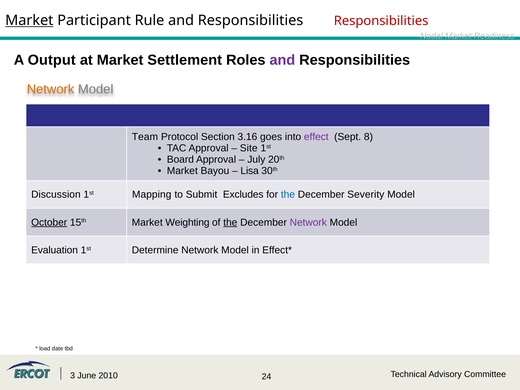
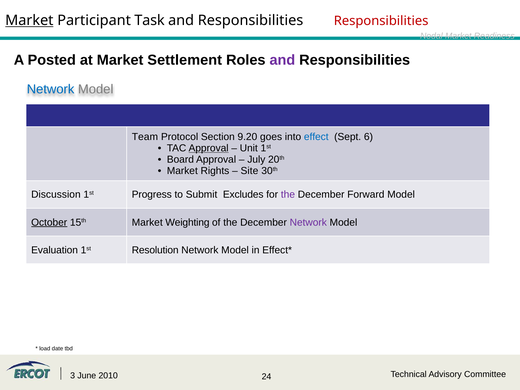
Rule: Rule -> Task
Output: Output -> Posted
Network at (51, 89) colour: orange -> blue
3.16: 3.16 -> 9.20
effect colour: purple -> blue
8: 8 -> 6
Approval at (209, 148) underline: none -> present
Site: Site -> Unit
Bayou: Bayou -> Rights
Lisa: Lisa -> Site
Mapping: Mapping -> Progress
the at (288, 195) colour: blue -> purple
Severity: Severity -> Forward
the at (230, 222) underline: present -> none
Determine: Determine -> Resolution
